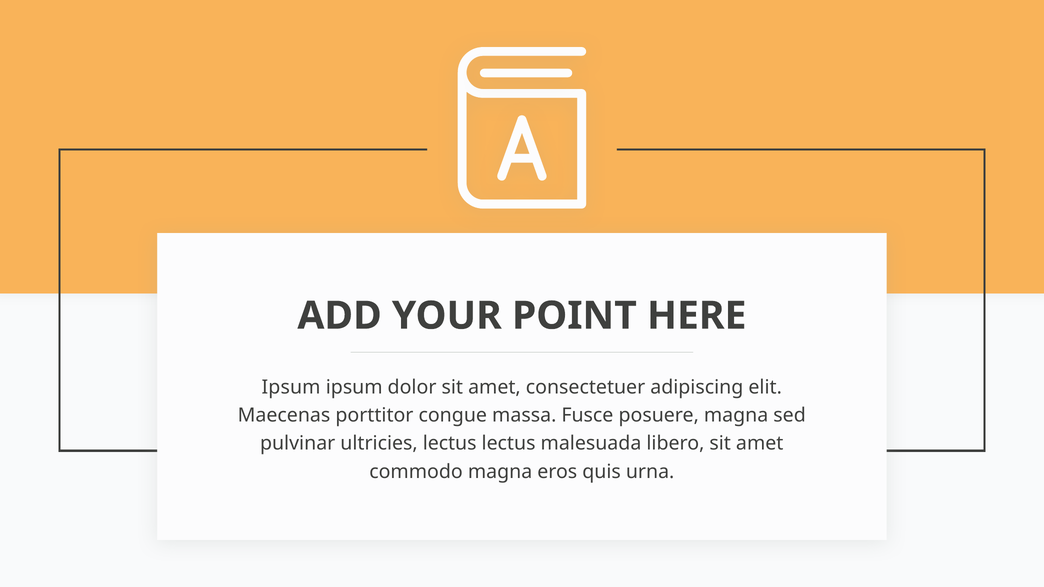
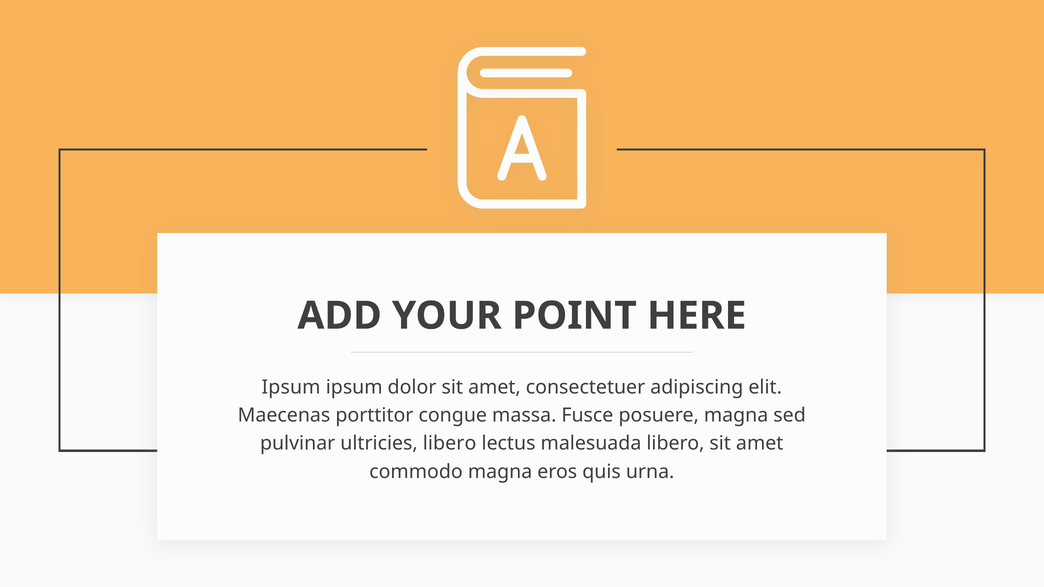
ultricies lectus: lectus -> libero
